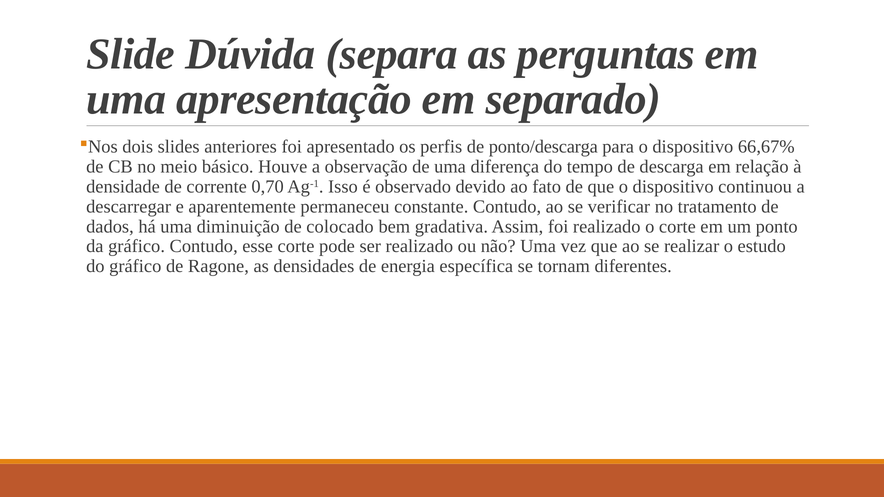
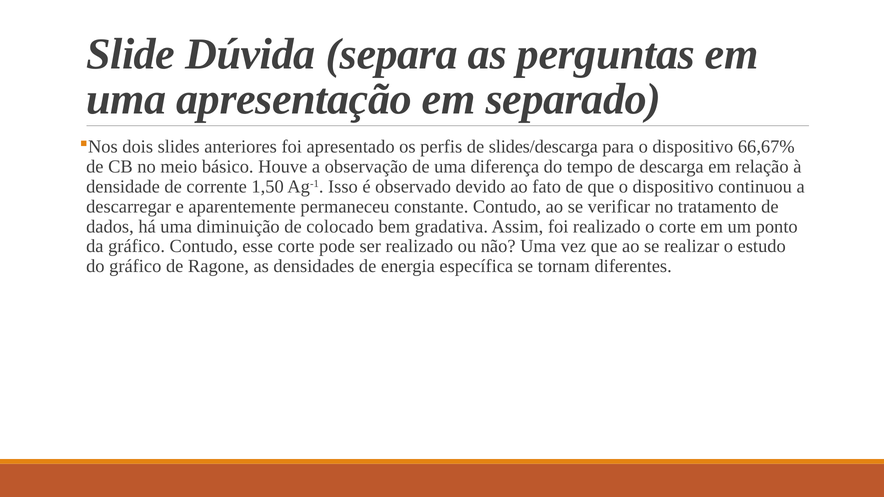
ponto/descarga: ponto/descarga -> slides/descarga
0,70: 0,70 -> 1,50
